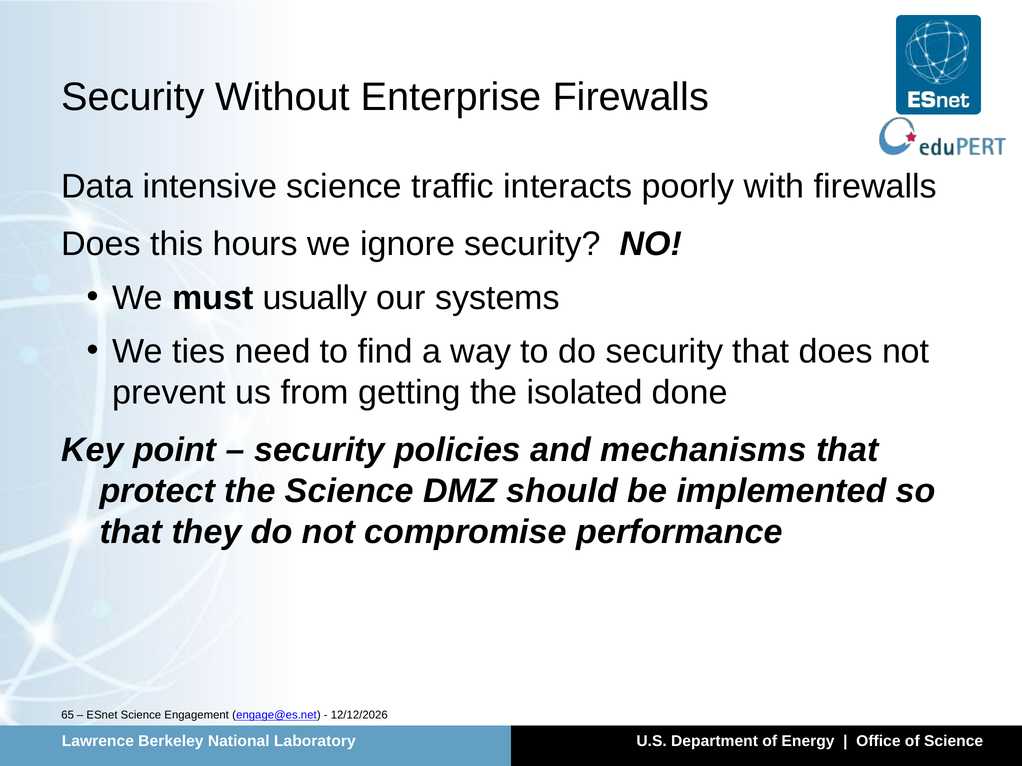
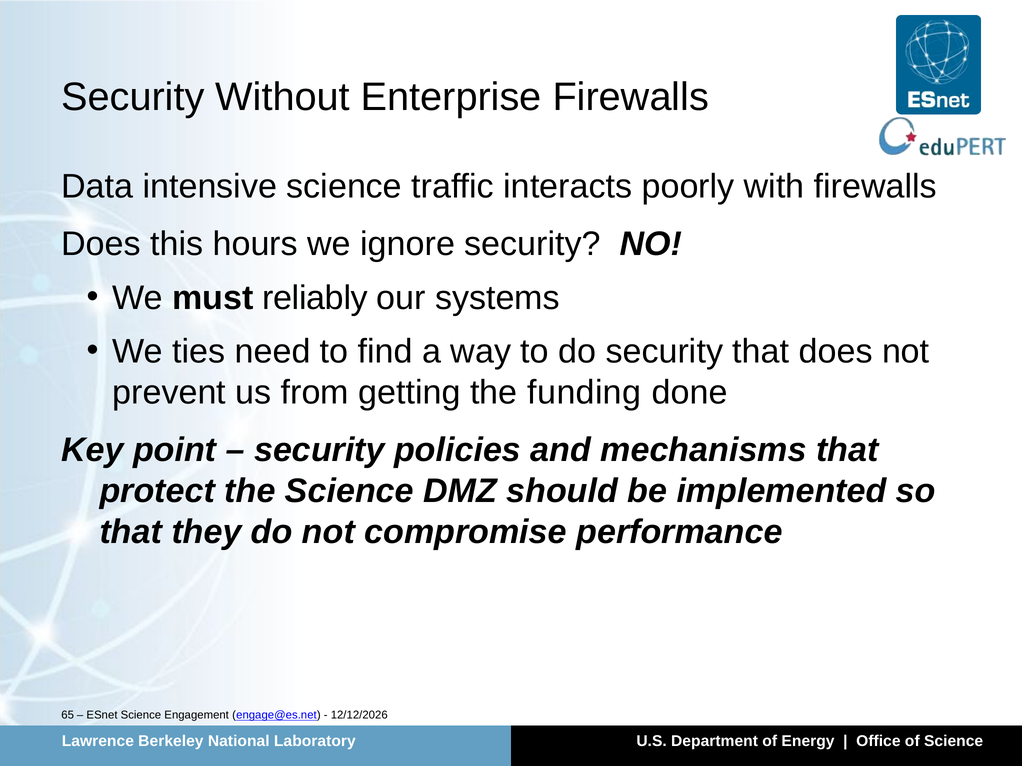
usually: usually -> reliably
isolated: isolated -> funding
